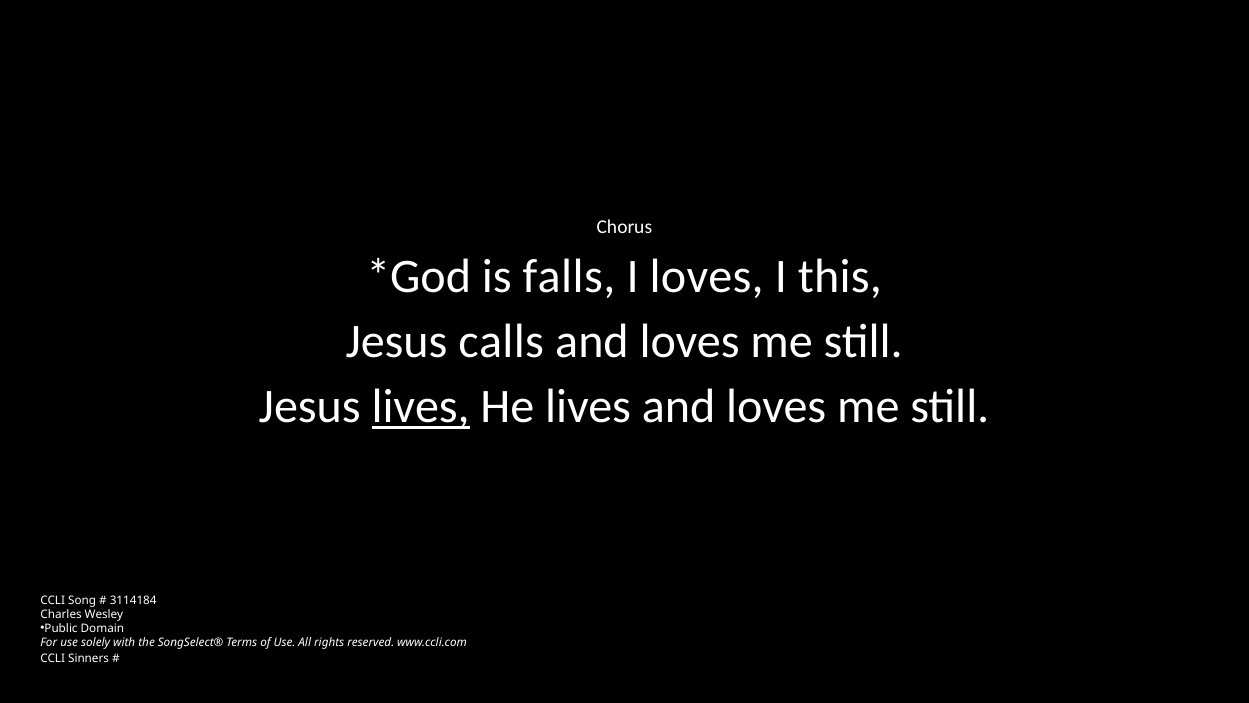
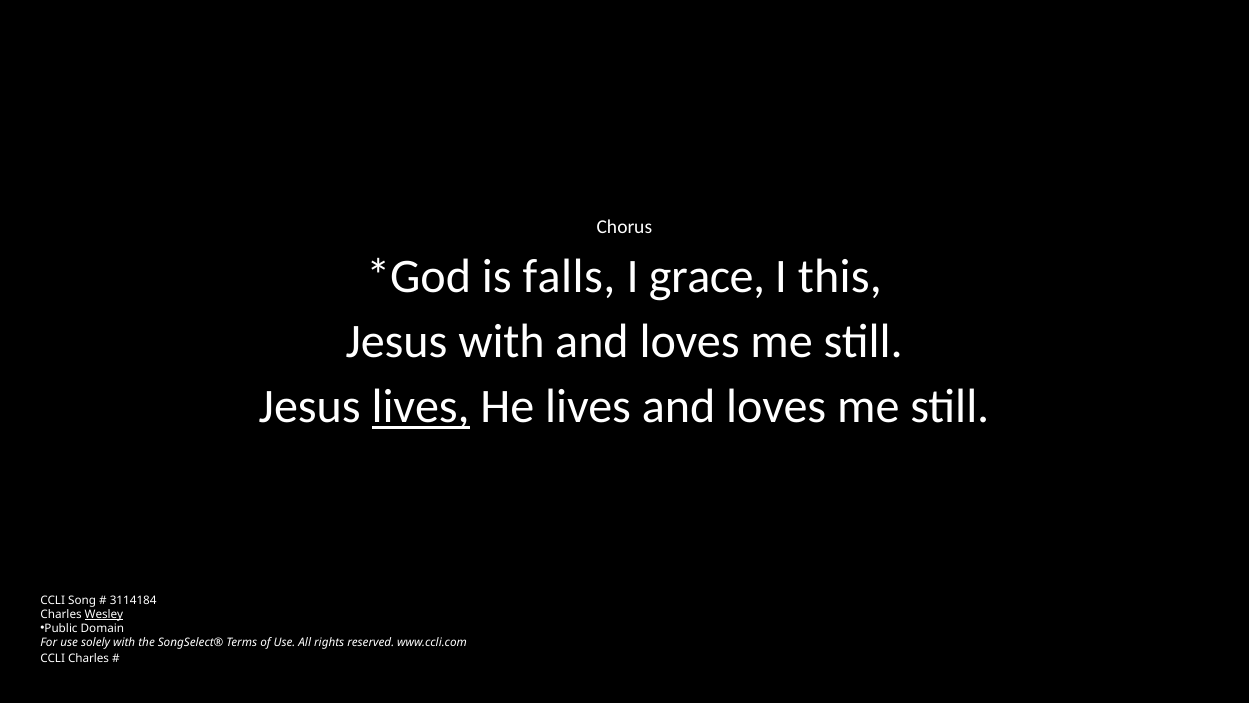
I loves: loves -> grace
Jesus calls: calls -> with
Wesley underline: none -> present
CCLI Sinners: Sinners -> Charles
